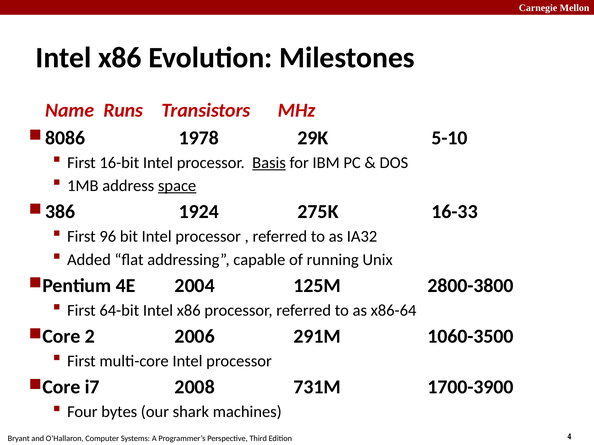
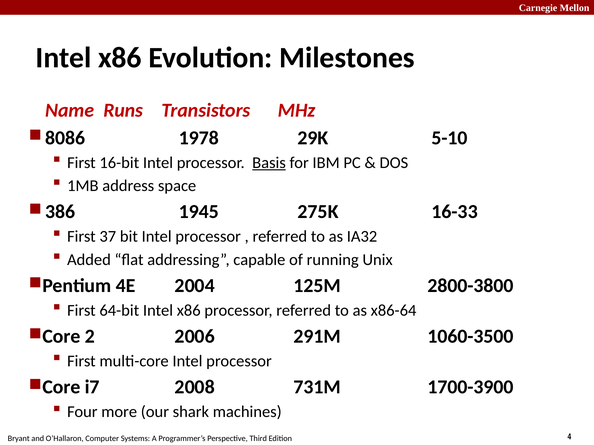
space underline: present -> none
1924: 1924 -> 1945
96: 96 -> 37
bytes: bytes -> more
